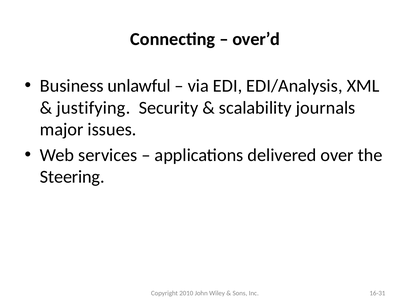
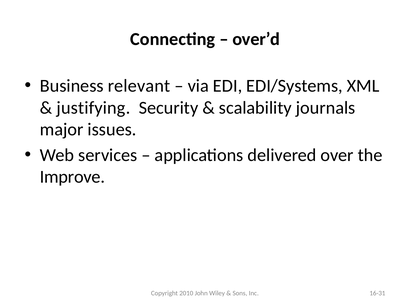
unlawful: unlawful -> relevant
EDI/Analysis: EDI/Analysis -> EDI/Systems
Steering: Steering -> Improve
